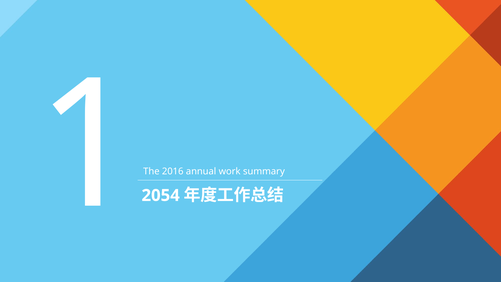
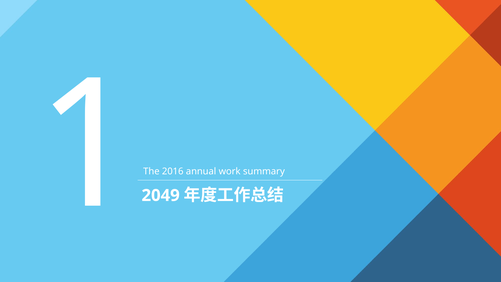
2054: 2054 -> 2049
